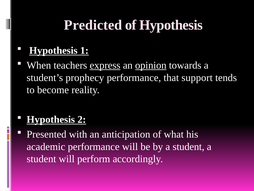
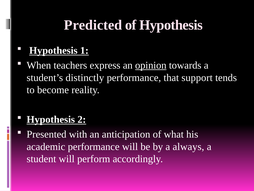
express underline: present -> none
prophecy: prophecy -> distinctly
by a student: student -> always
